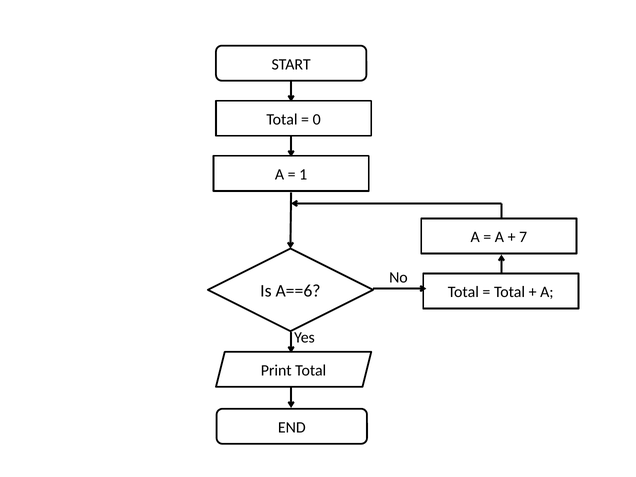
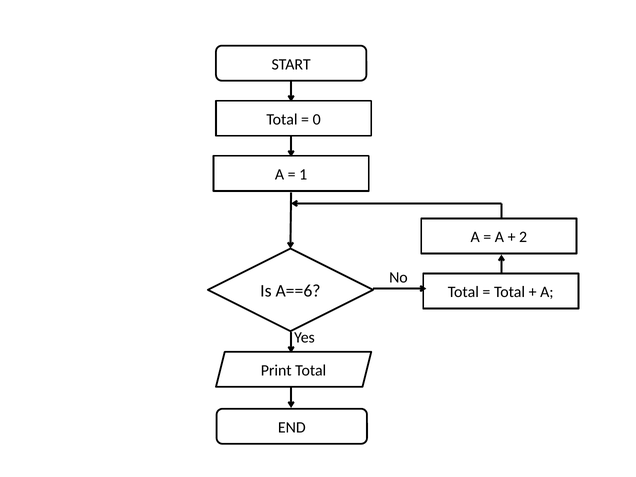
7: 7 -> 2
